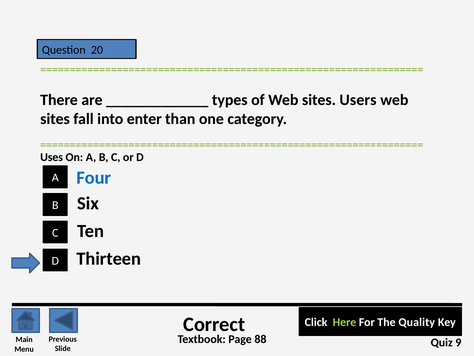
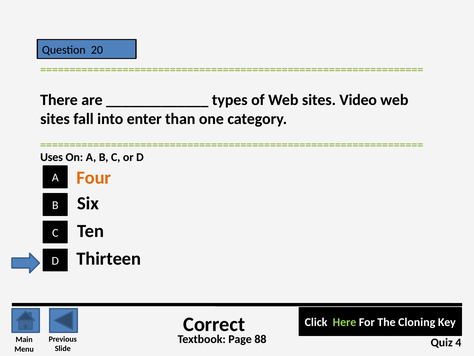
Users: Users -> Video
Four colour: blue -> orange
Quality: Quality -> Cloning
9: 9 -> 4
